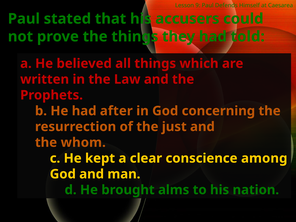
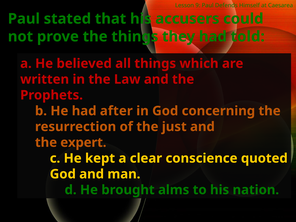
whom: whom -> expert
among: among -> quoted
